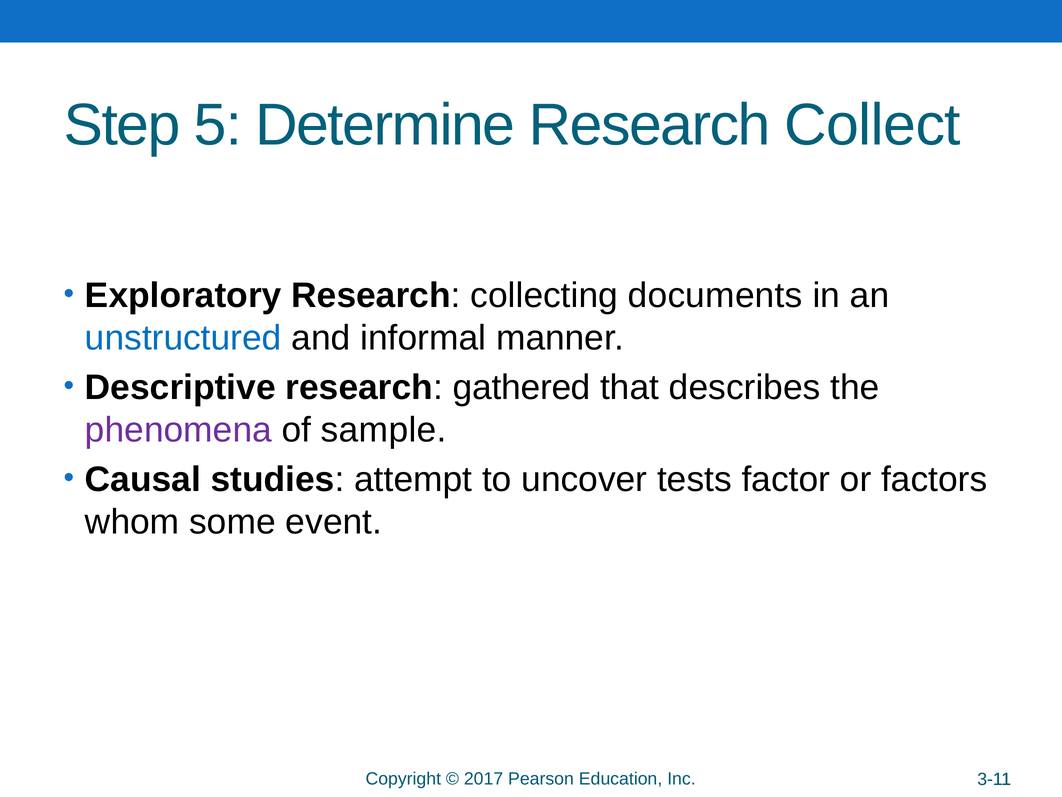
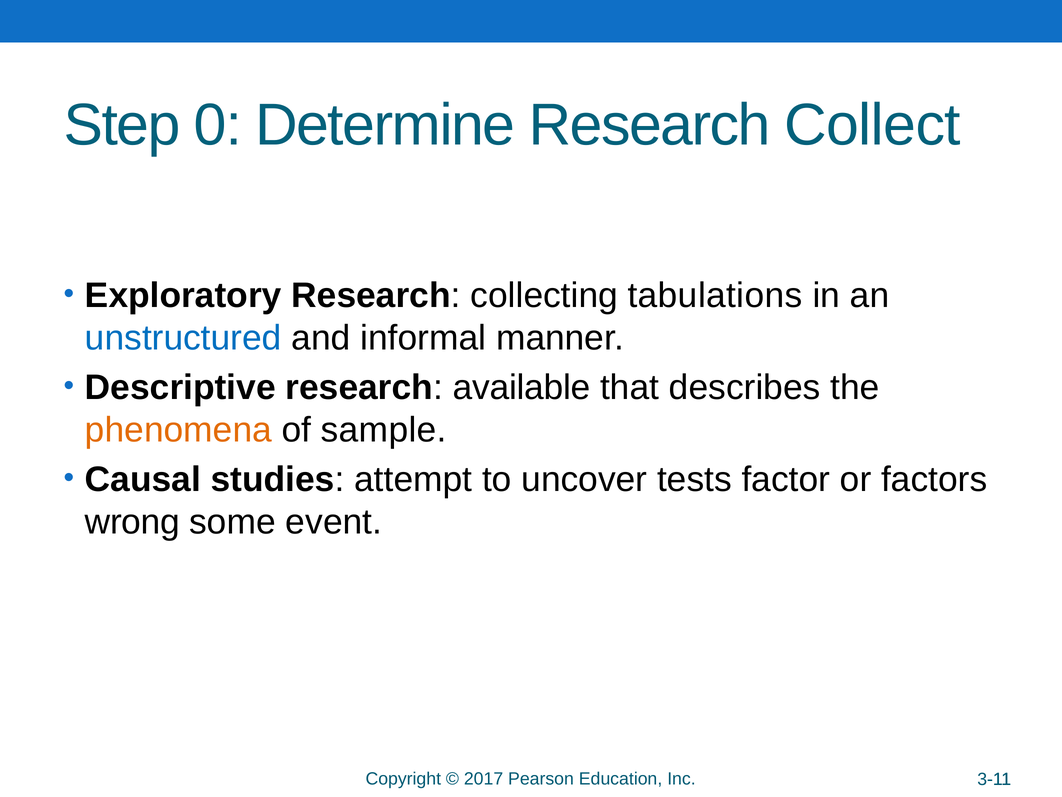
5: 5 -> 0
documents: documents -> tabulations
gathered: gathered -> available
phenomena colour: purple -> orange
whom: whom -> wrong
